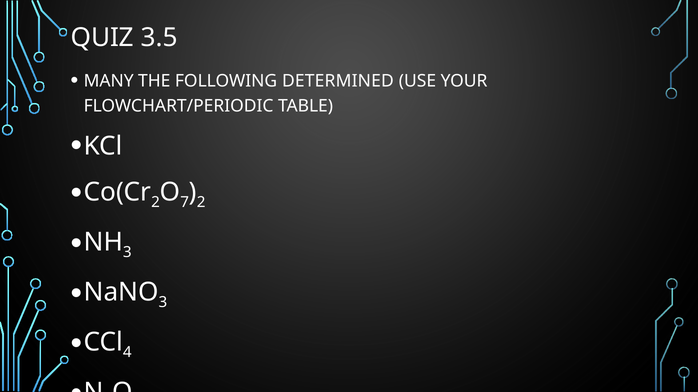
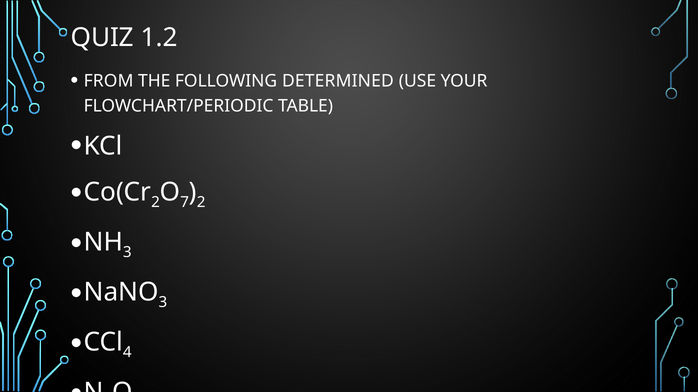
3.5: 3.5 -> 1.2
MANY: MANY -> FROM
